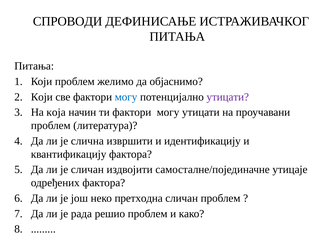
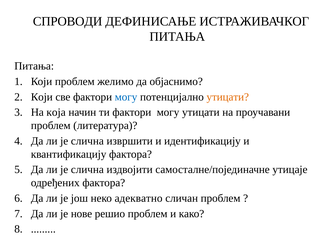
утицати at (228, 97) colour: purple -> orange
сличан at (87, 170): сличан -> слична
претходна: претходна -> адекватно
рада: рада -> нове
